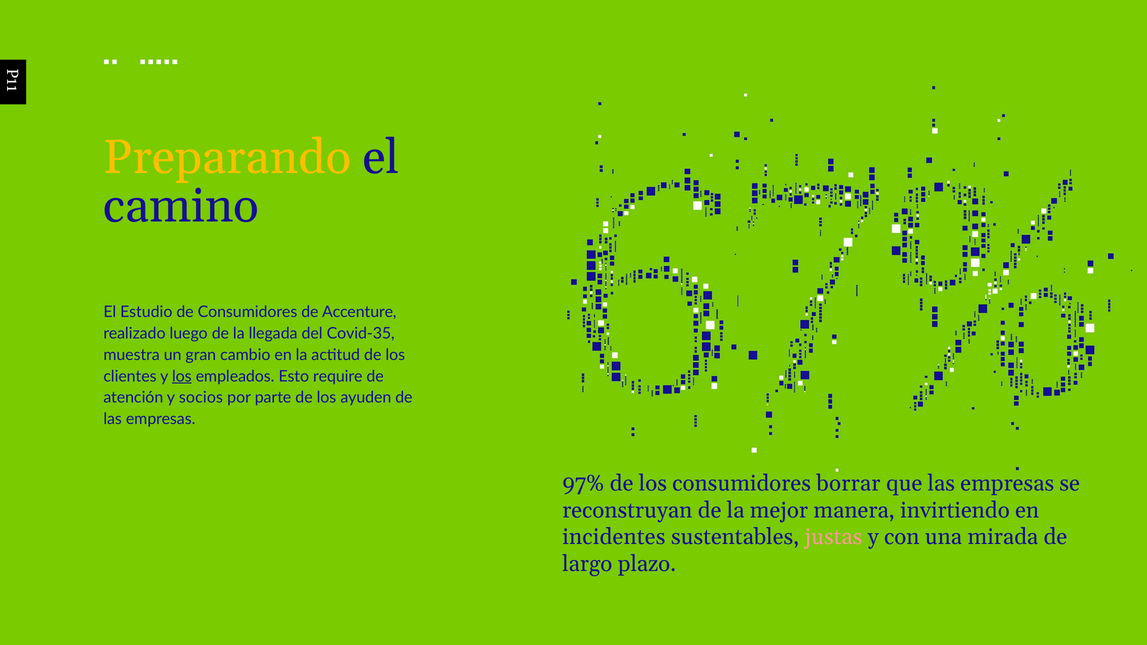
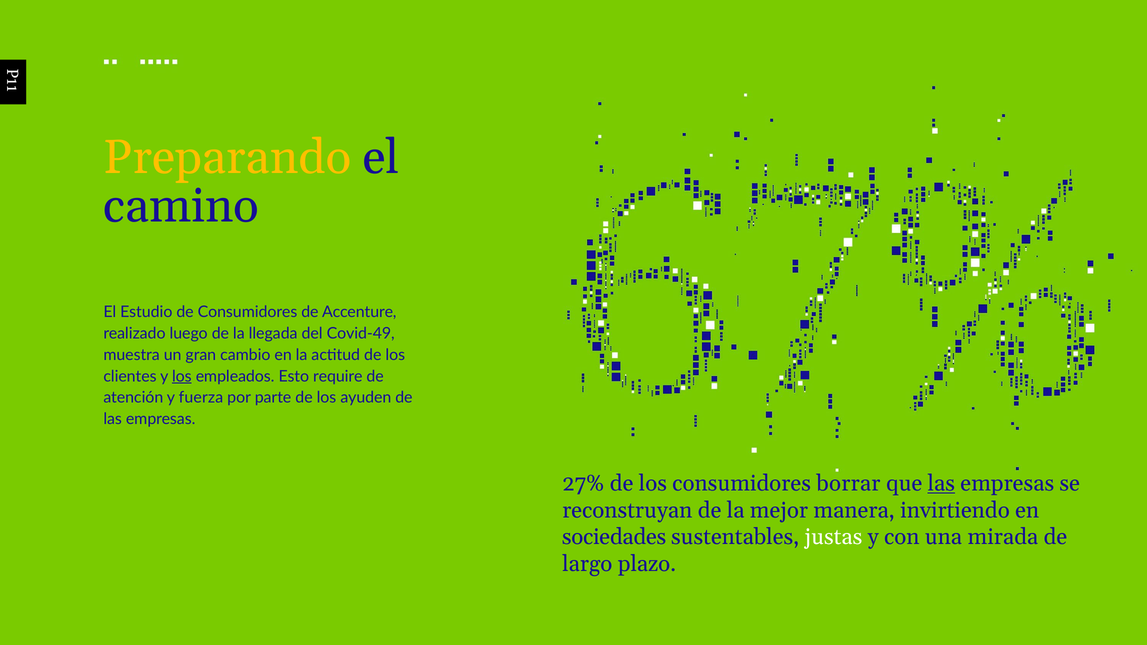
Covid-35: Covid-35 -> Covid-49
socios: socios -> fuerza
97%: 97% -> 27%
las at (941, 484) underline: none -> present
incidentes: incidentes -> sociedades
justas colour: pink -> white
